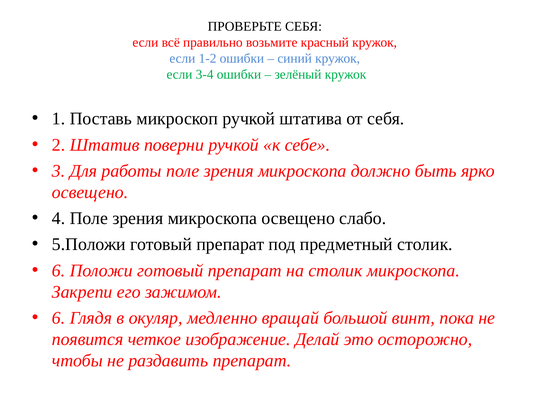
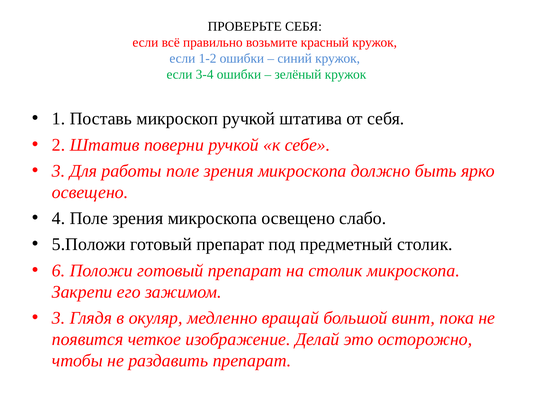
6 at (59, 318): 6 -> 3
